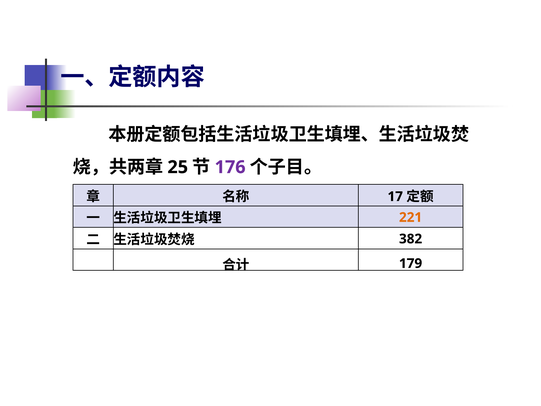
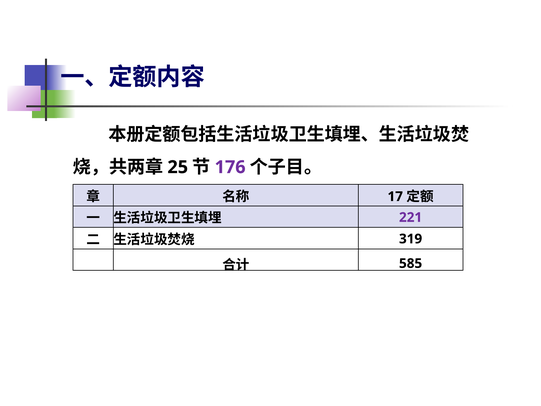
221 colour: orange -> purple
382: 382 -> 319
179: 179 -> 585
